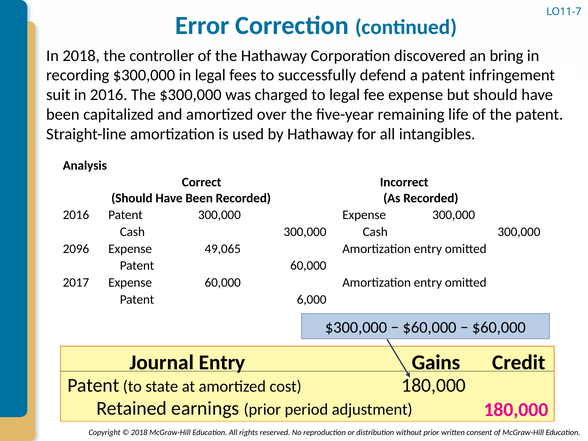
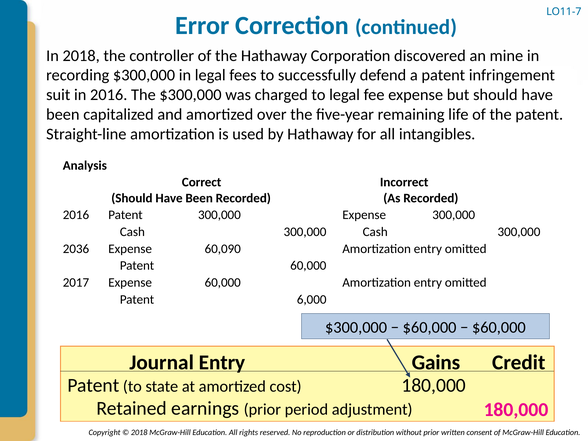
bring: bring -> mine
2096: 2096 -> 2036
49,065: 49,065 -> 60,090
